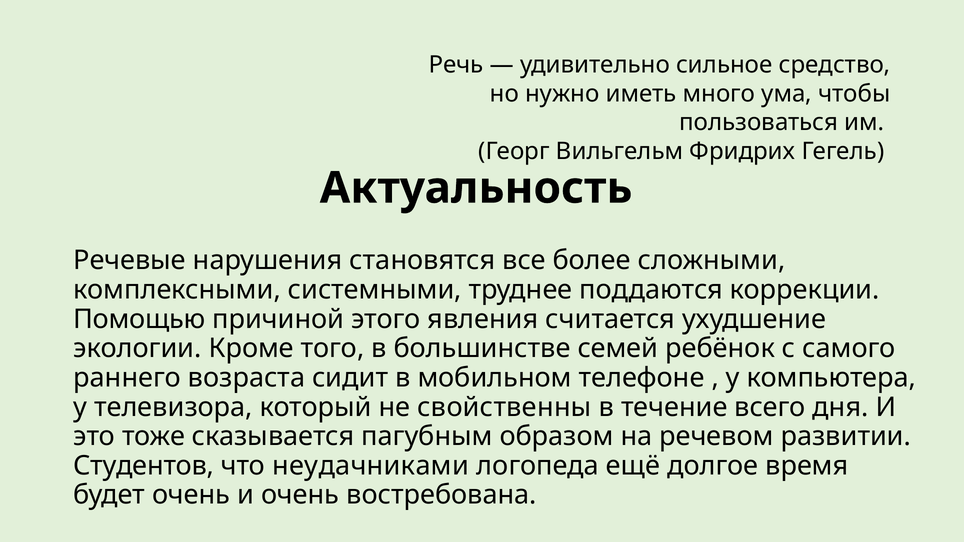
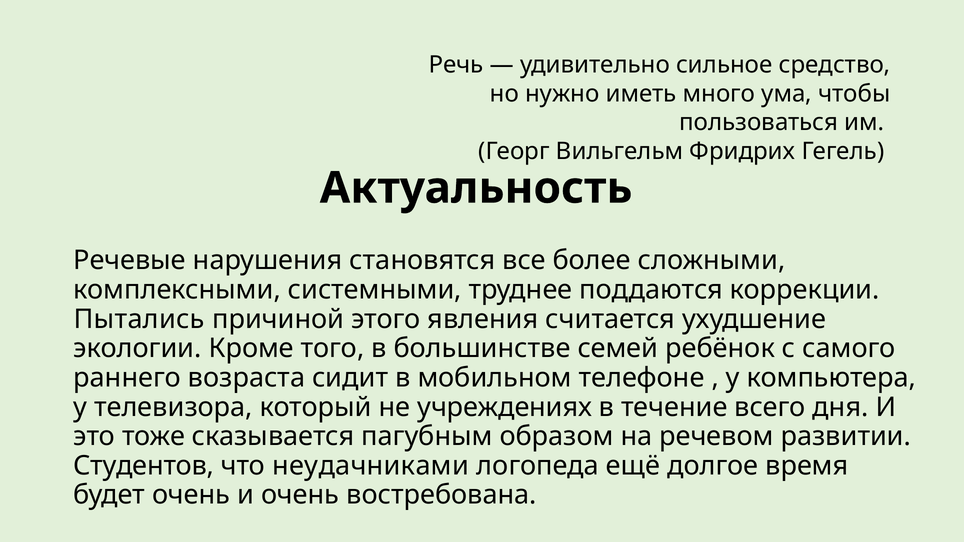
Помощью: Помощью -> Пытались
свойственны: свойственны -> учреждениях
